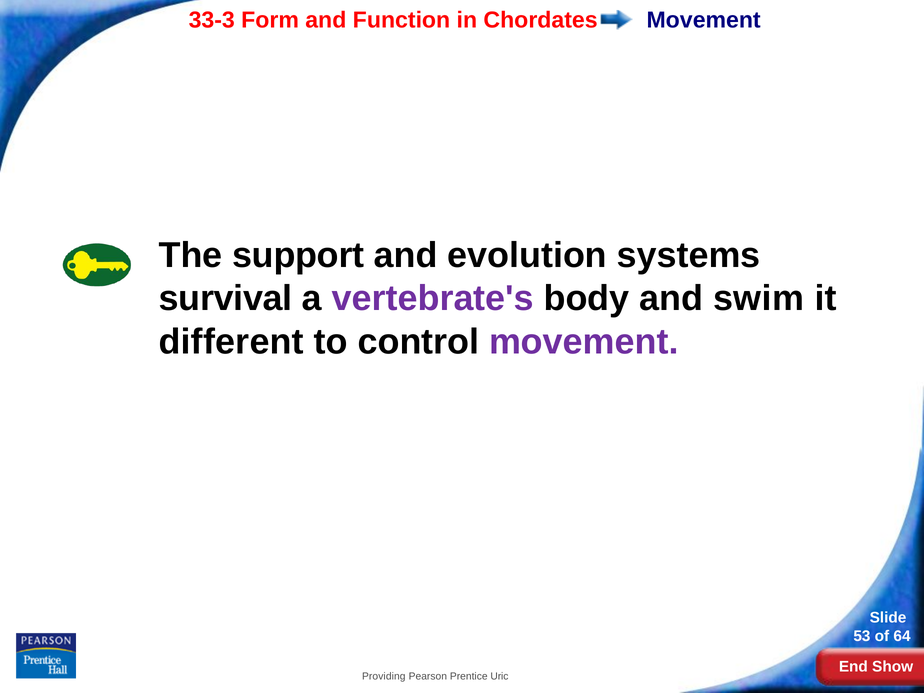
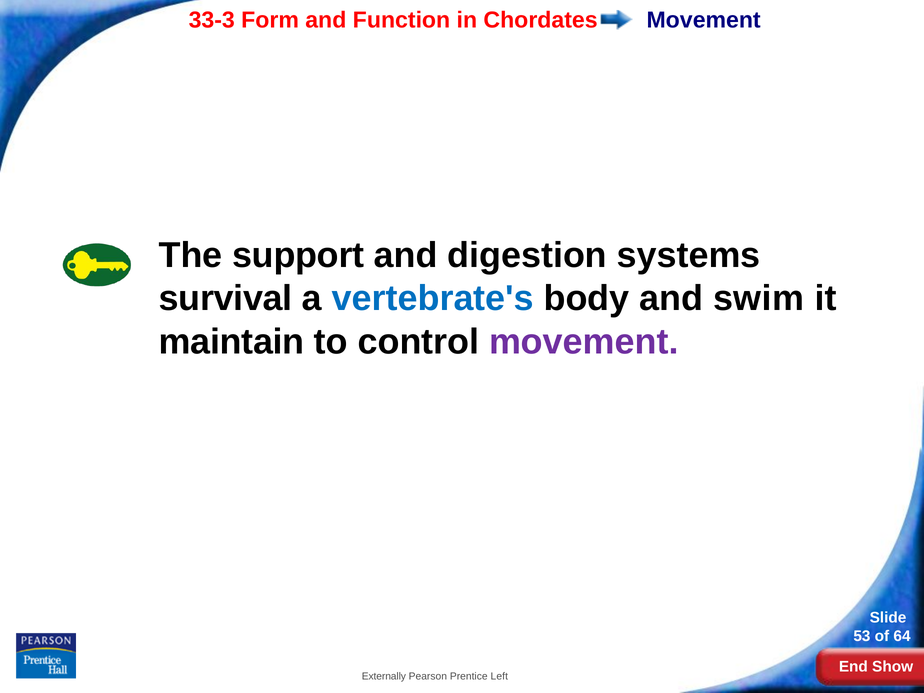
evolution: evolution -> digestion
vertebrate's colour: purple -> blue
different: different -> maintain
Providing: Providing -> Externally
Uric: Uric -> Left
